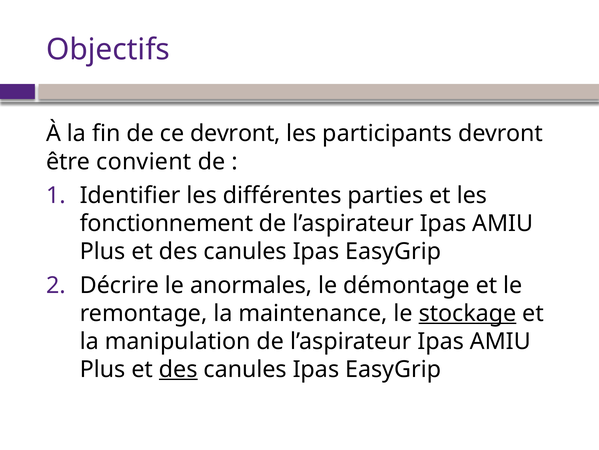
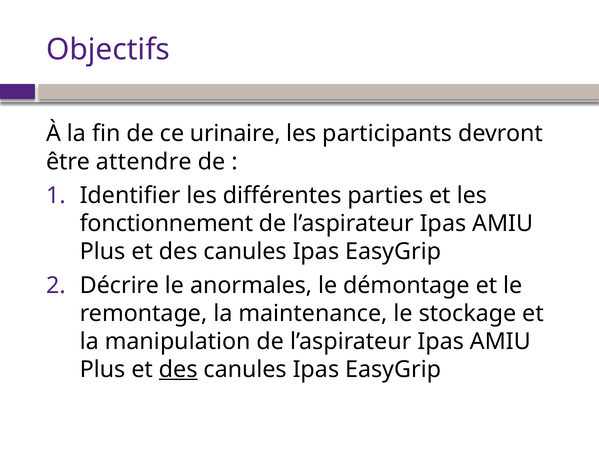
ce devront: devront -> urinaire
convient: convient -> attendre
stockage underline: present -> none
